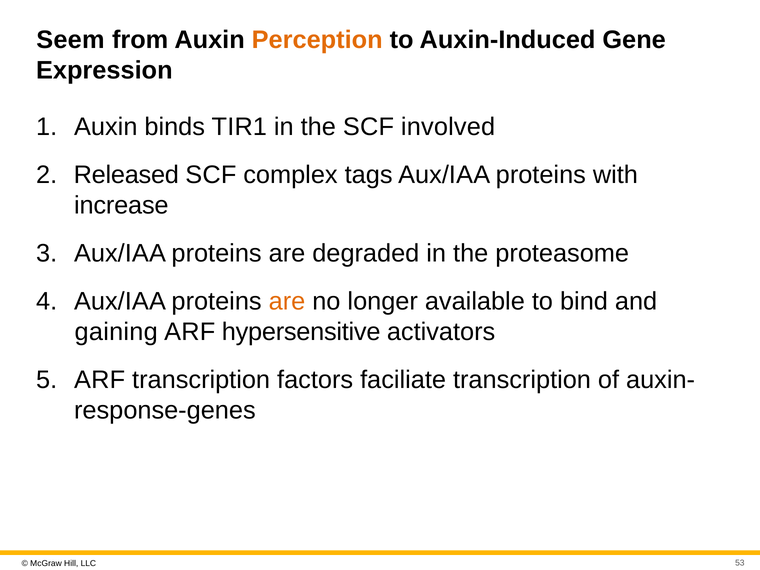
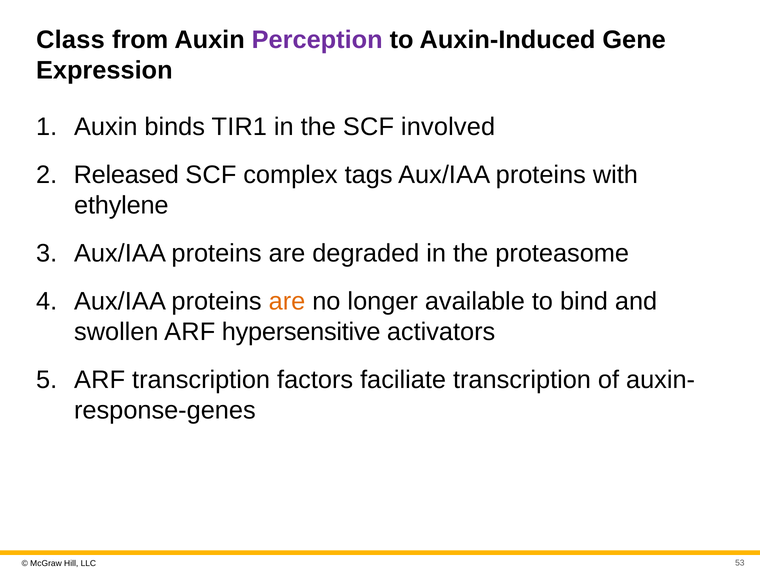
Seem: Seem -> Class
Perception colour: orange -> purple
increase: increase -> ethylene
gaining: gaining -> swollen
